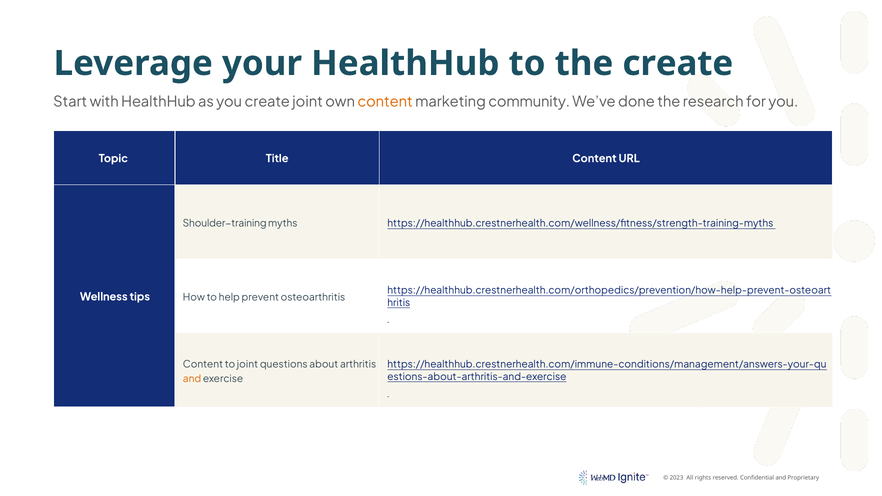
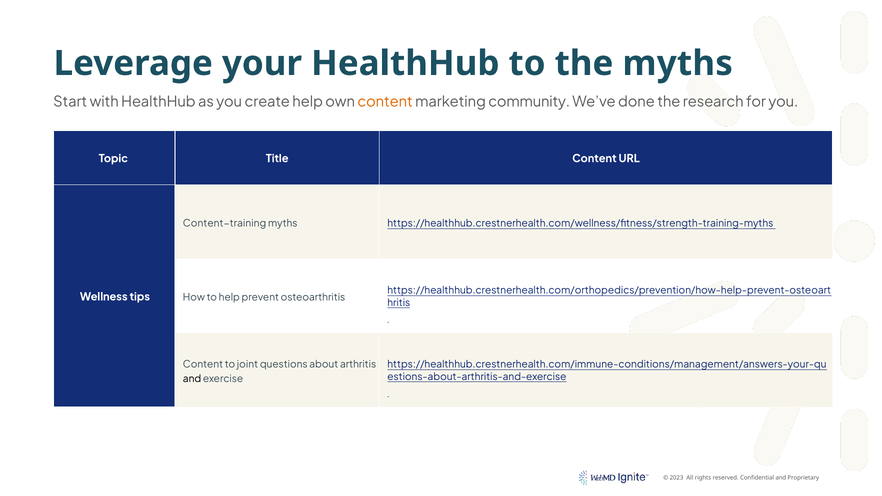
the create: create -> myths
create joint: joint -> help
Shoulder-training: Shoulder-training -> Content-training
and at (192, 379) colour: orange -> black
